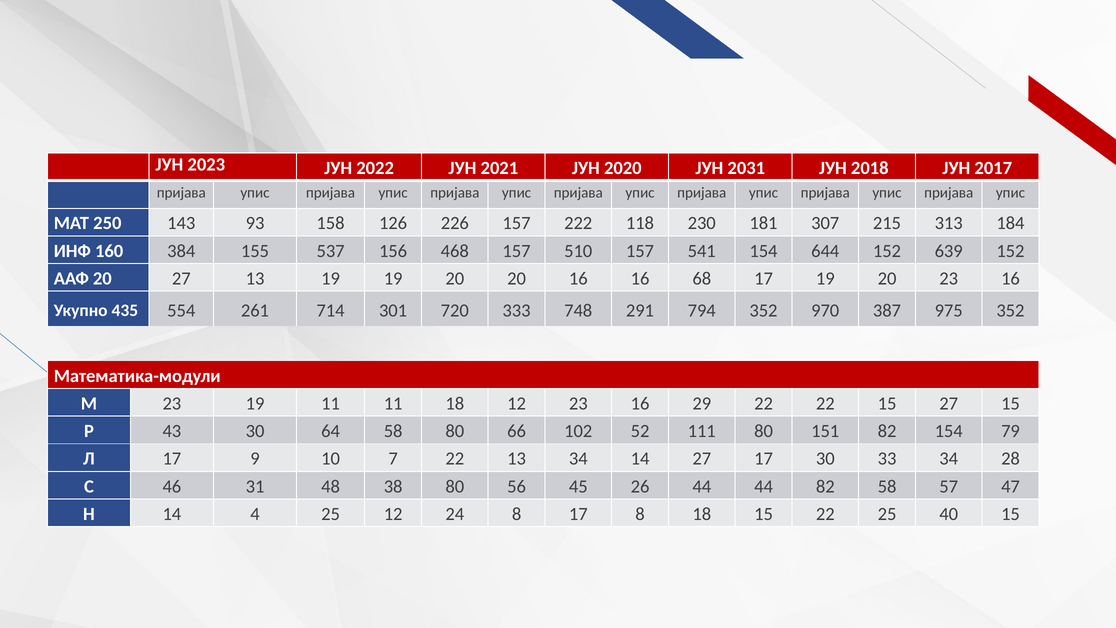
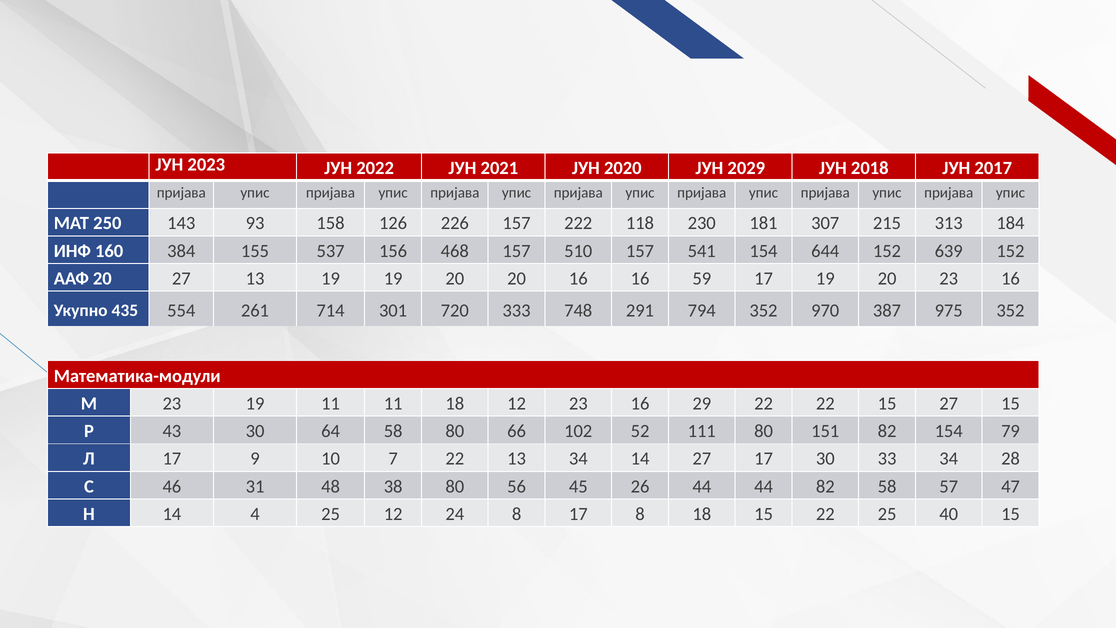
2031: 2031 -> 2029
68: 68 -> 59
